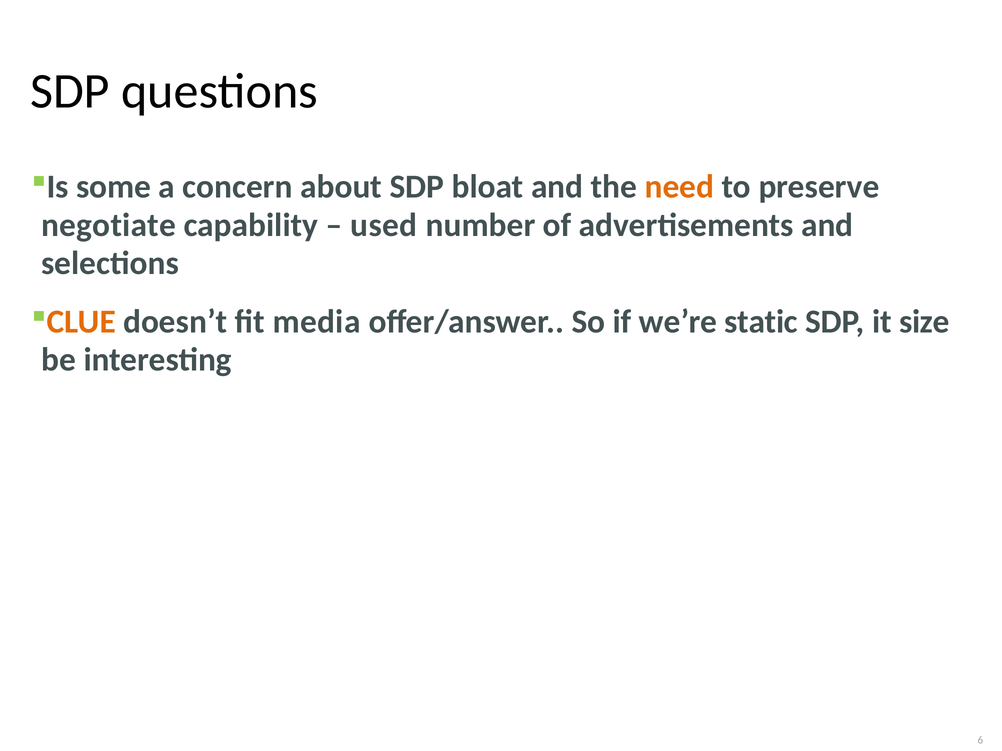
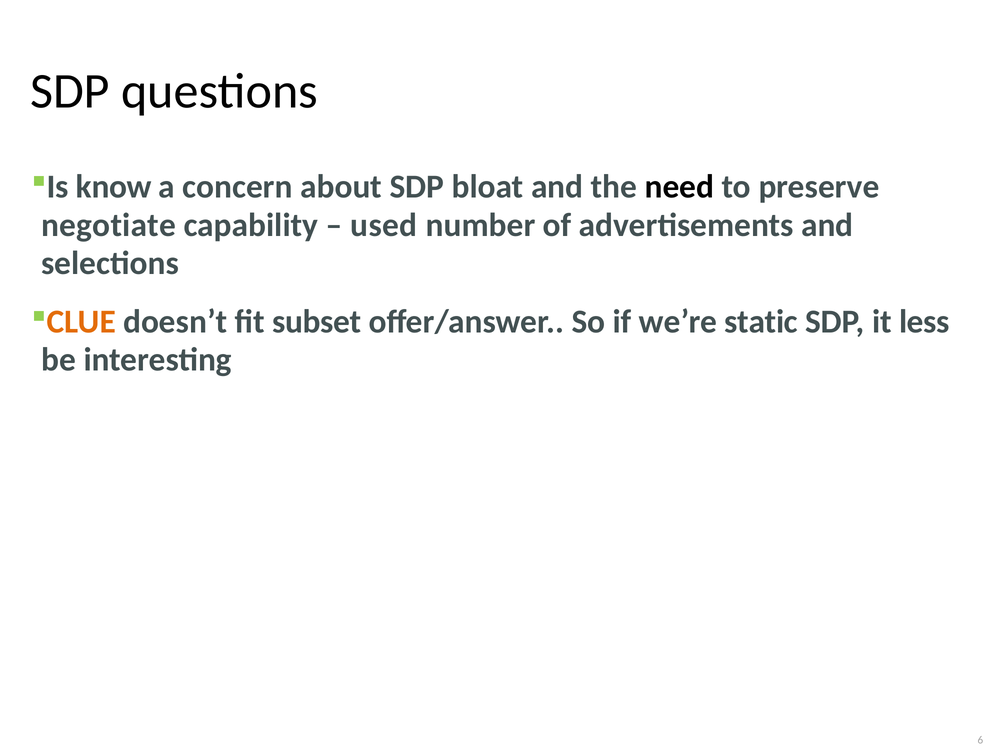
some: some -> know
need colour: orange -> black
media: media -> subset
size: size -> less
